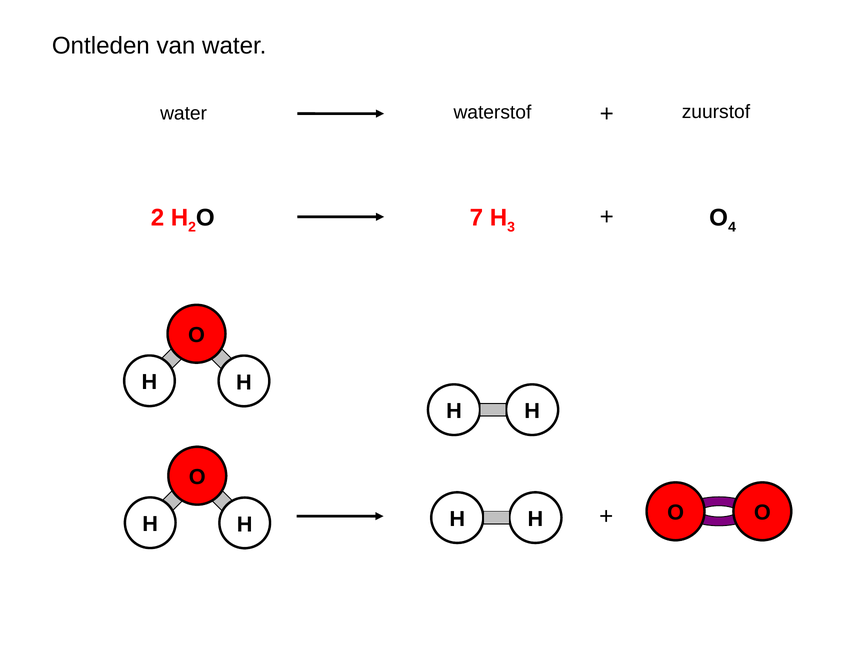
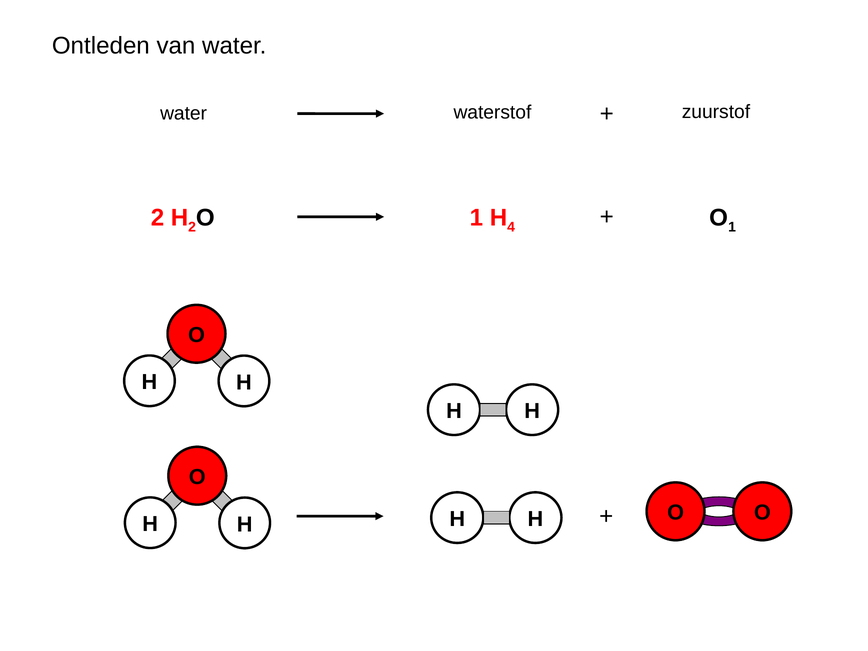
2 O 7: 7 -> 1
3: 3 -> 4
4 at (732, 227): 4 -> 1
